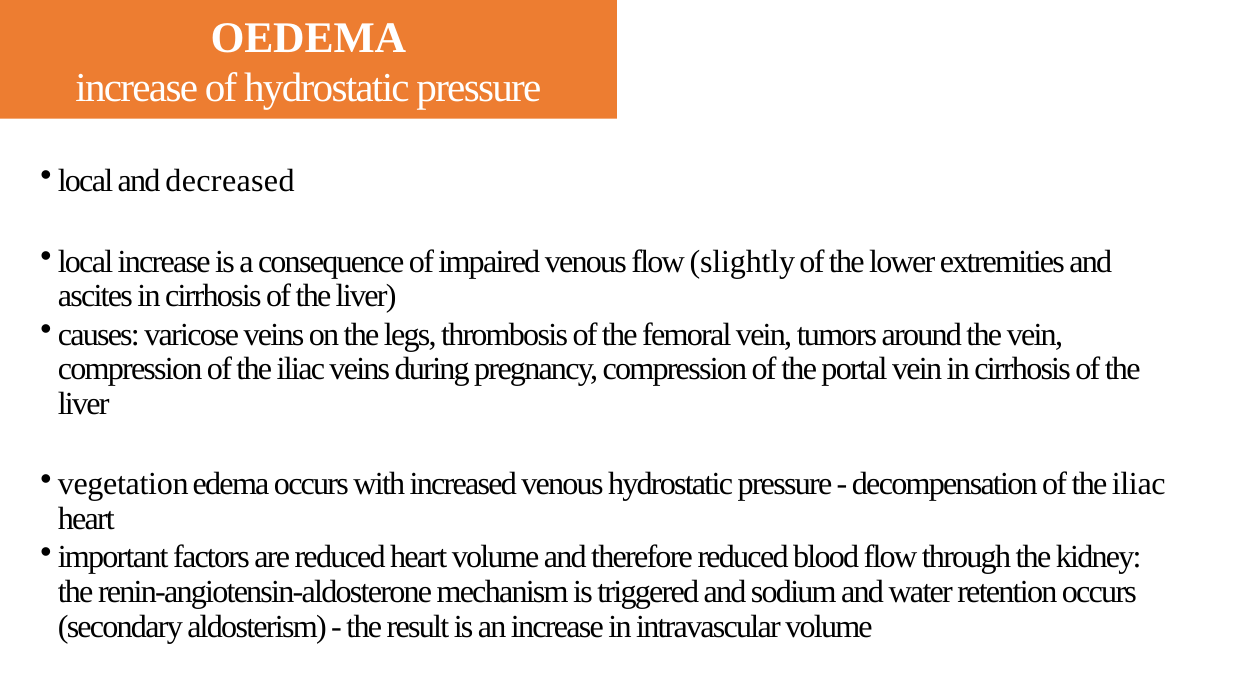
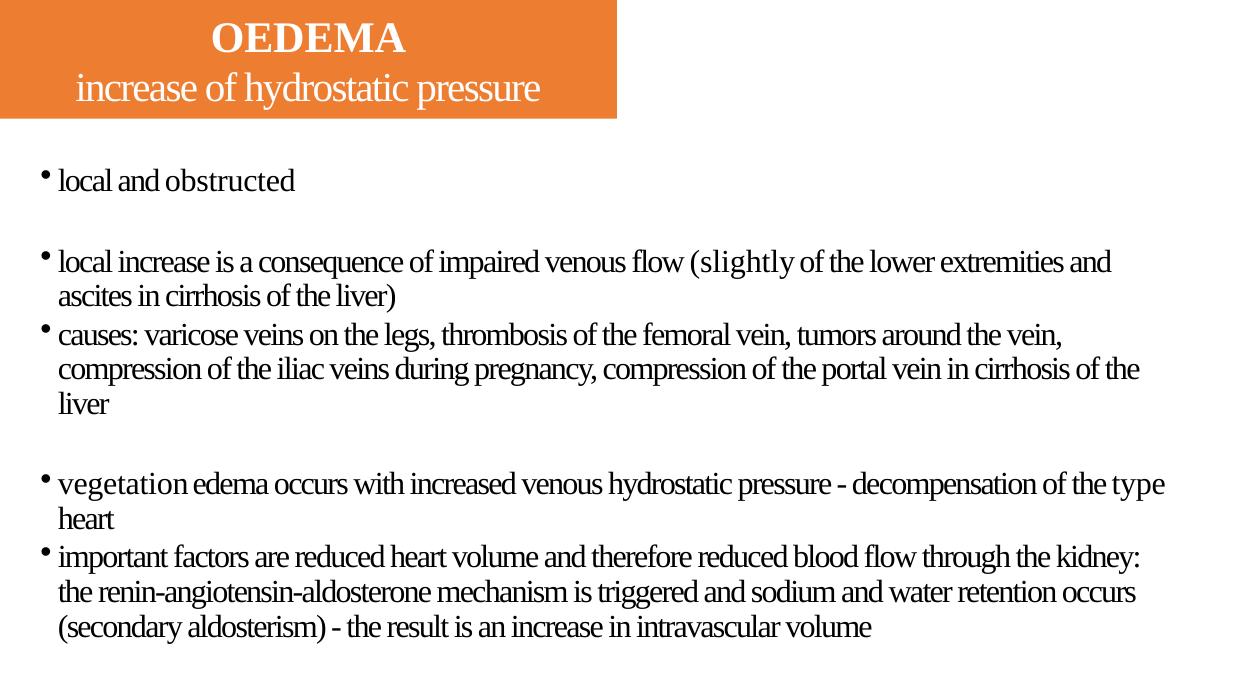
decreased: decreased -> obstructed
decompensation of the iliac: iliac -> type
